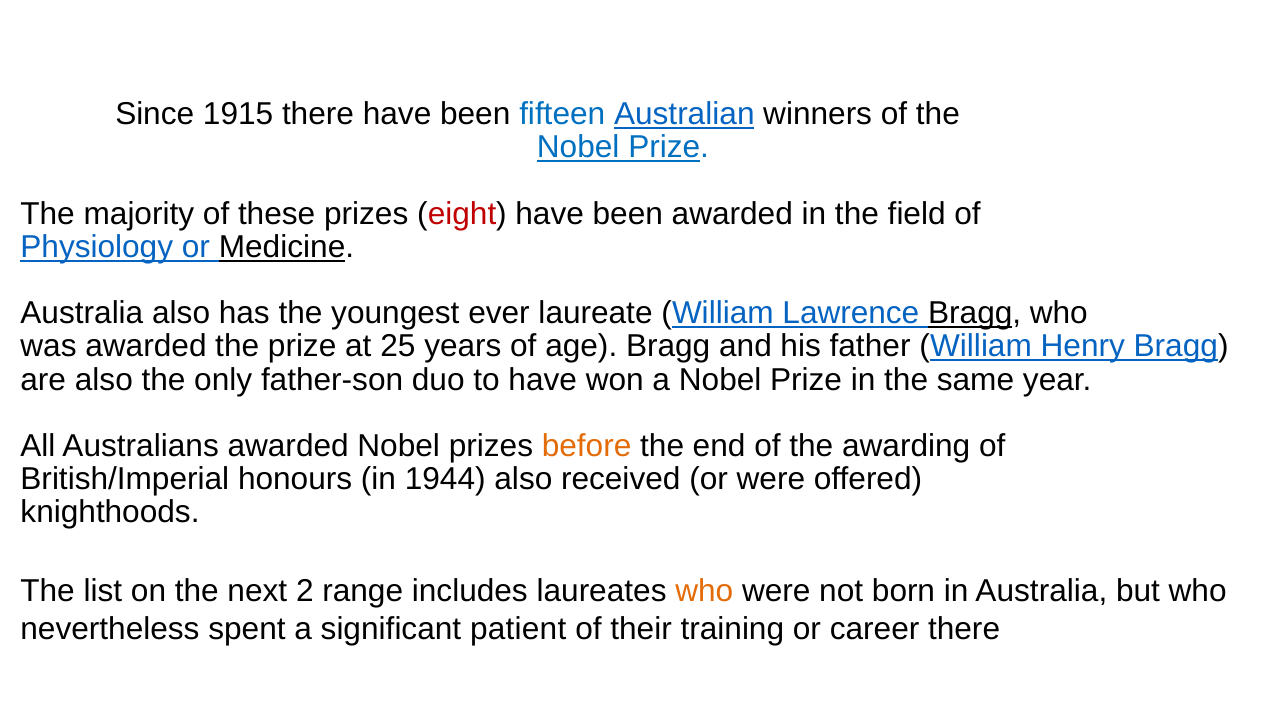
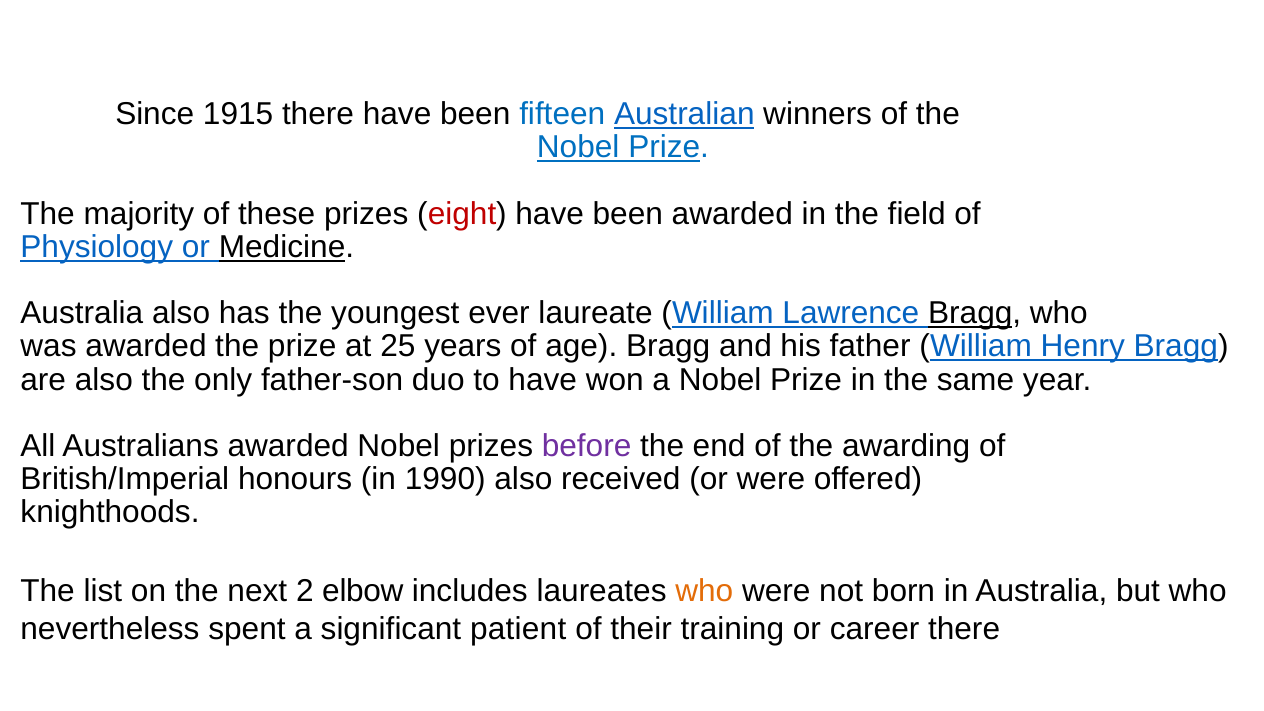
before colour: orange -> purple
1944: 1944 -> 1990
range: range -> elbow
